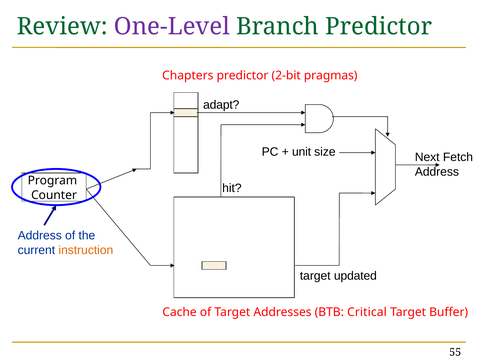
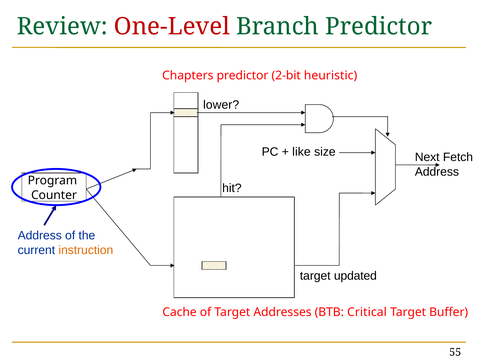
One-Level colour: purple -> red
pragmas: pragmas -> heuristic
adapt: adapt -> lower
unit: unit -> like
